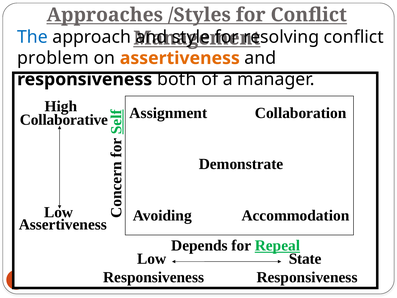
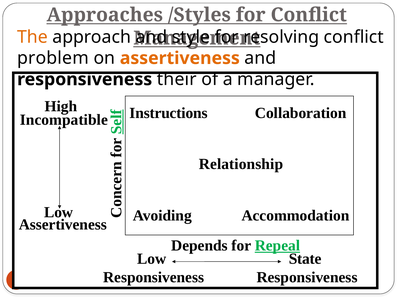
The colour: blue -> orange
both: both -> their
Assignment: Assignment -> Instructions
Collaborative: Collaborative -> Incompatible
Demonstrate: Demonstrate -> Relationship
